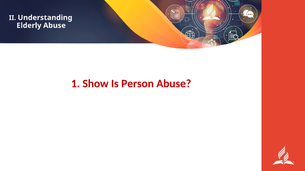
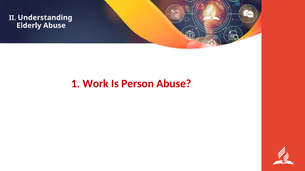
Show: Show -> Work
